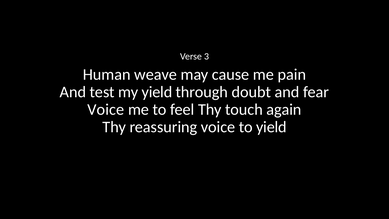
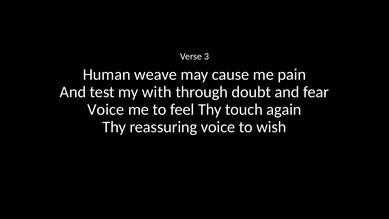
my yield: yield -> with
to yield: yield -> wish
